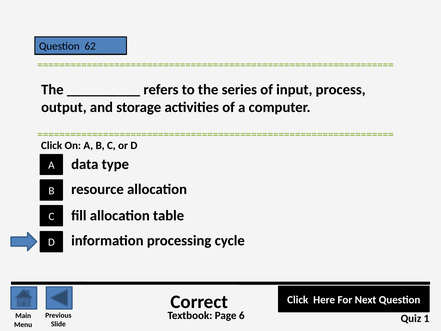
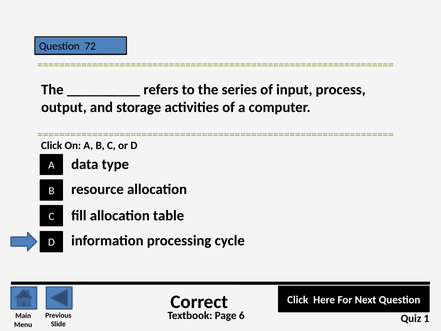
62: 62 -> 72
